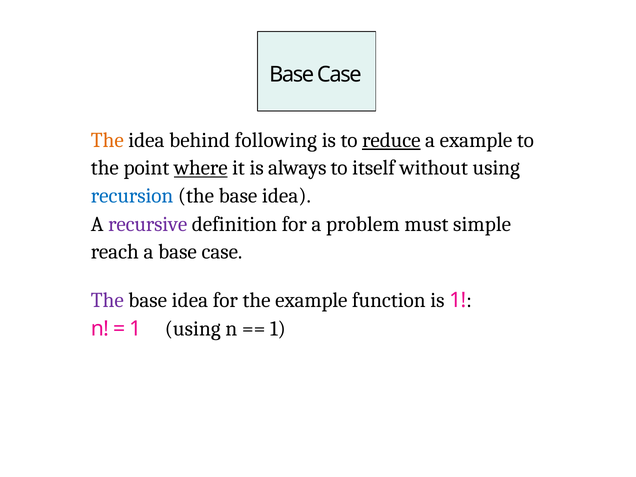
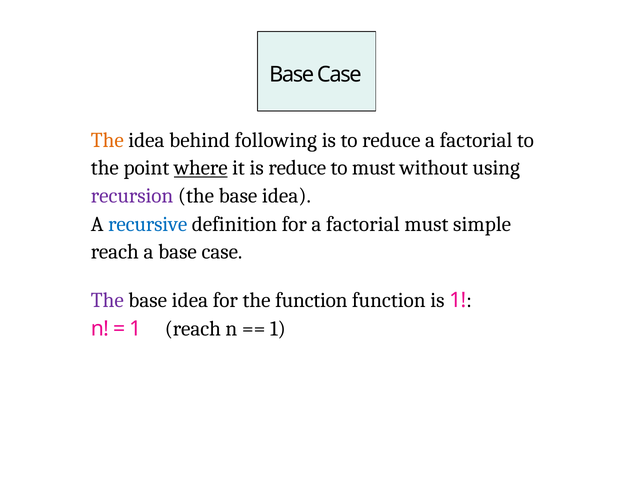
reduce at (391, 140) underline: present -> none
example at (476, 140): example -> factorial
is always: always -> reduce
to itself: itself -> must
recursion colour: blue -> purple
recursive colour: purple -> blue
for a problem: problem -> factorial
the example: example -> function
1 using: using -> reach
